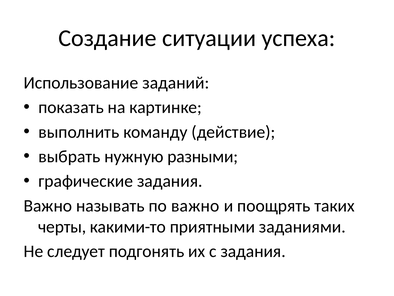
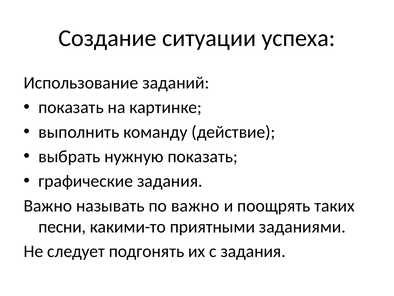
нужную разными: разными -> показать
черты: черты -> песни
